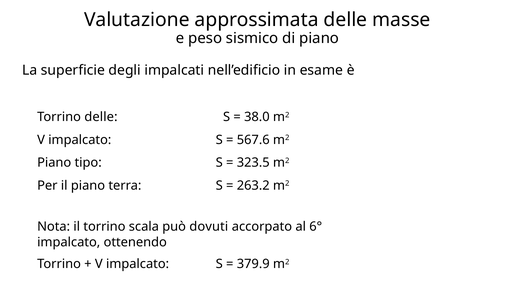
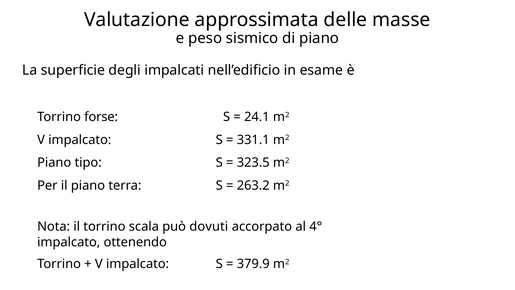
Torrino delle: delle -> forse
38.0: 38.0 -> 24.1
567.6: 567.6 -> 331.1
6°: 6° -> 4°
